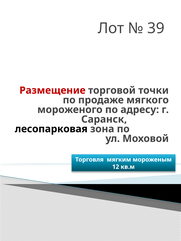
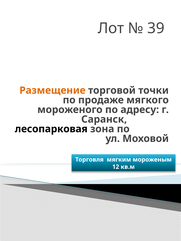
Размещение colour: red -> orange
